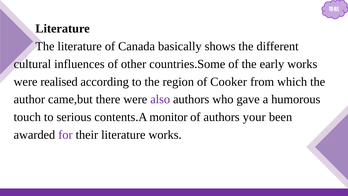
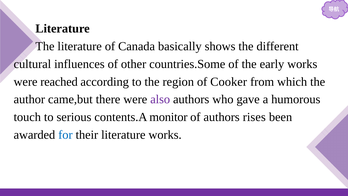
realised: realised -> reached
your: your -> rises
for colour: purple -> blue
